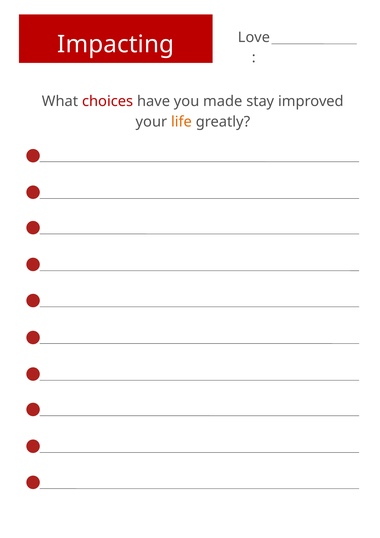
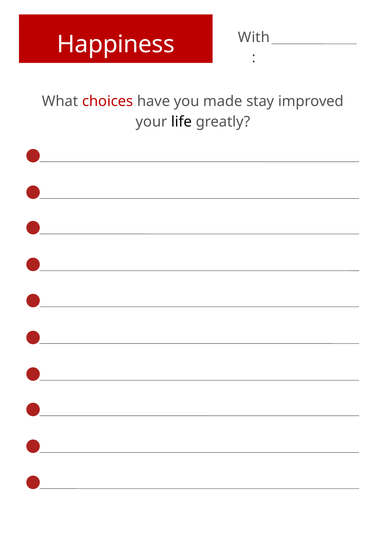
Love: Love -> With
Impacting: Impacting -> Happiness
life colour: orange -> black
